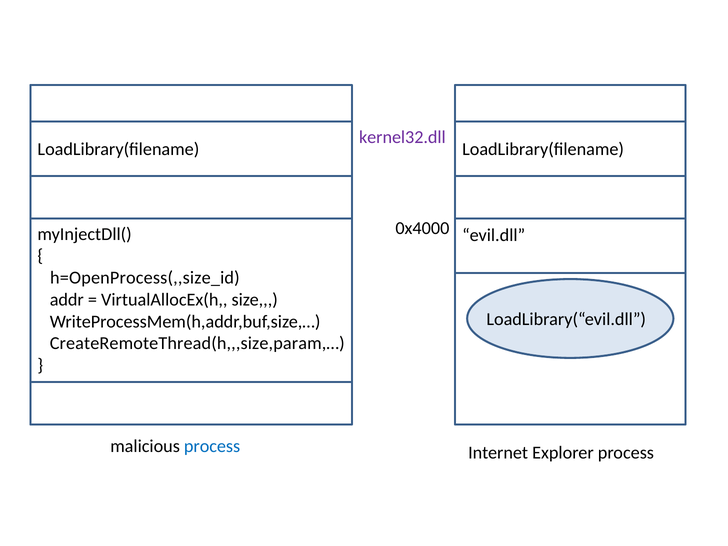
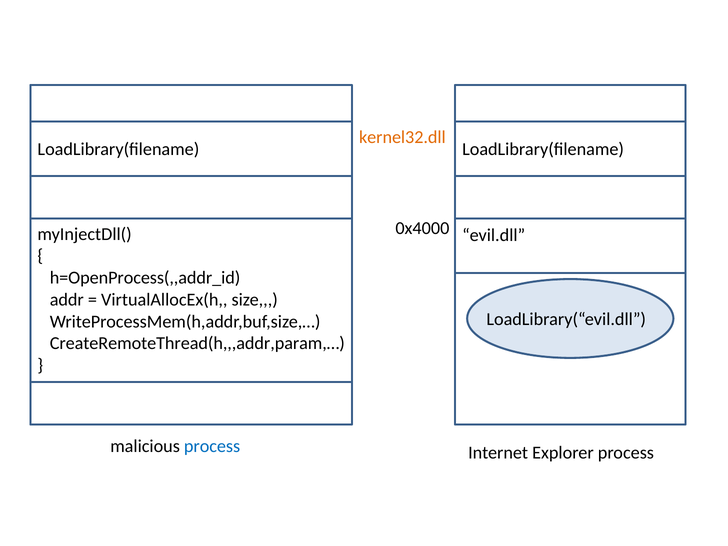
kernel32.dll colour: purple -> orange
h=OpenProcess(,,size_id: h=OpenProcess(,,size_id -> h=OpenProcess(,,addr_id
CreateRemoteThread(h,,,size,param,…: CreateRemoteThread(h,,,size,param,… -> CreateRemoteThread(h,,,addr,param,…
